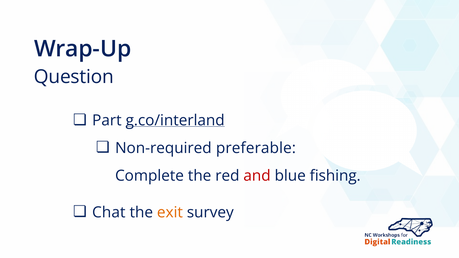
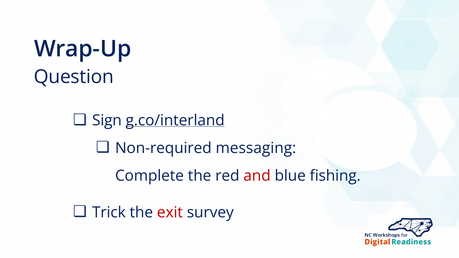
Part: Part -> Sign
preferable: preferable -> messaging
Chat: Chat -> Trick
exit colour: orange -> red
